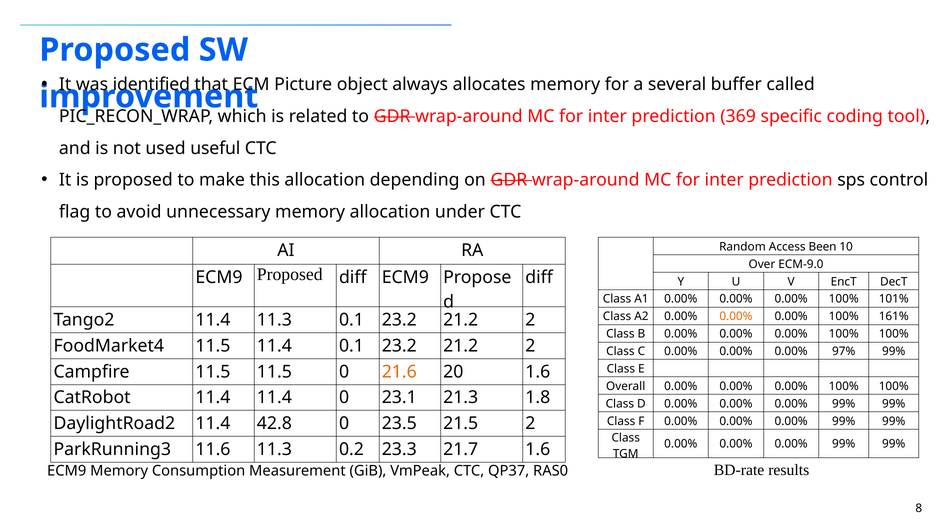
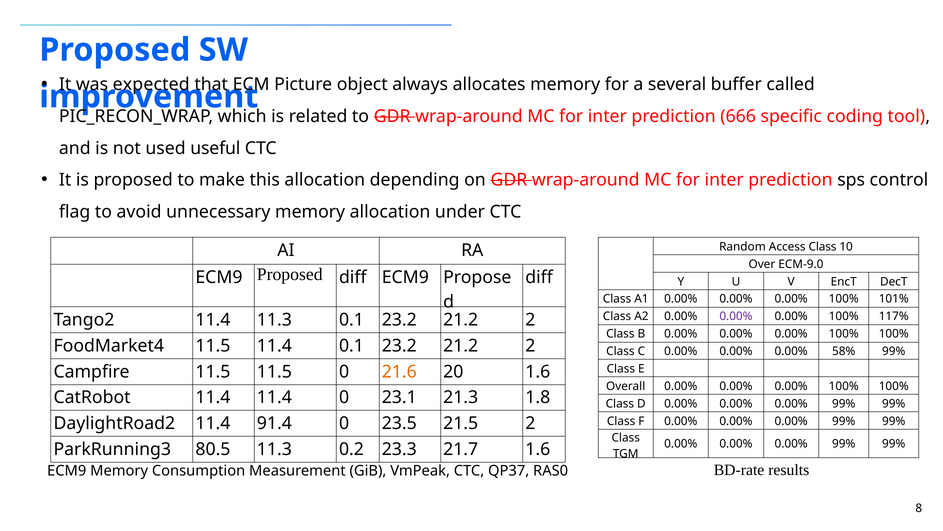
identified: identified -> expected
369: 369 -> 666
Access Been: Been -> Class
0.00% at (736, 316) colour: orange -> purple
161%: 161% -> 117%
97%: 97% -> 58%
42.8: 42.8 -> 91.4
11.6: 11.6 -> 80.5
